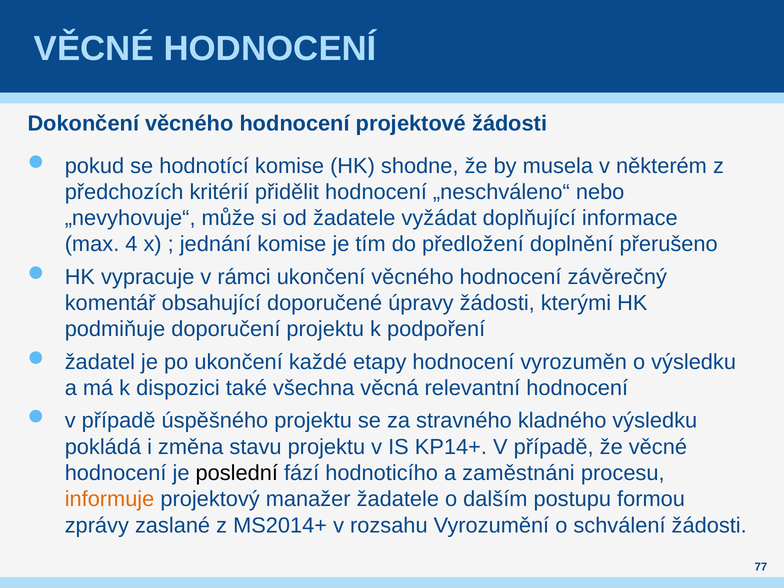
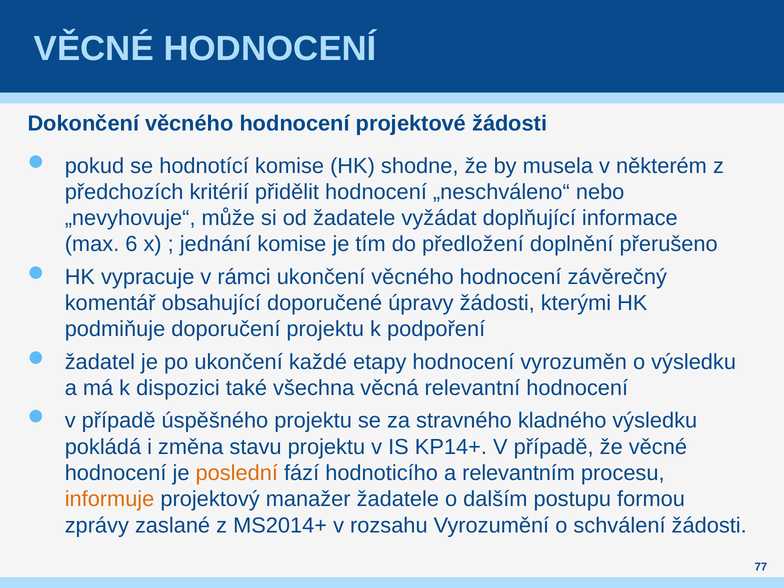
4: 4 -> 6
poslední colour: black -> orange
zaměstnáni: zaměstnáni -> relevantním
